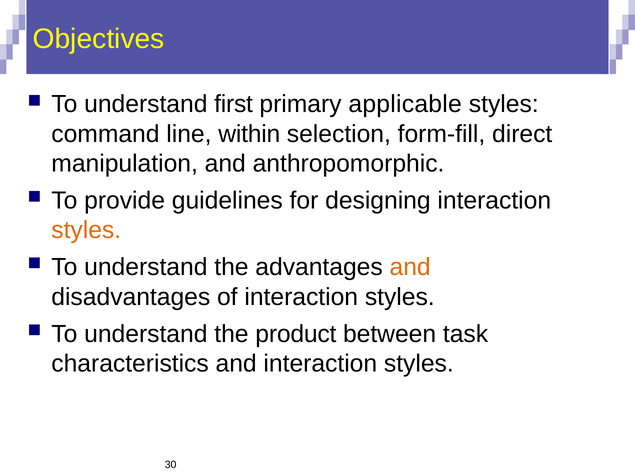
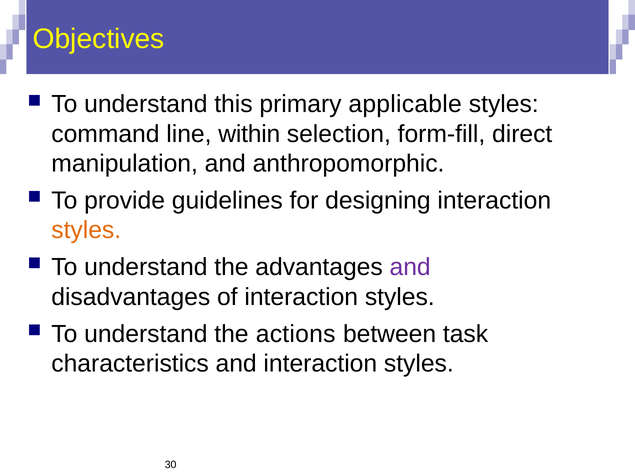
first: first -> this
and at (410, 267) colour: orange -> purple
product: product -> actions
